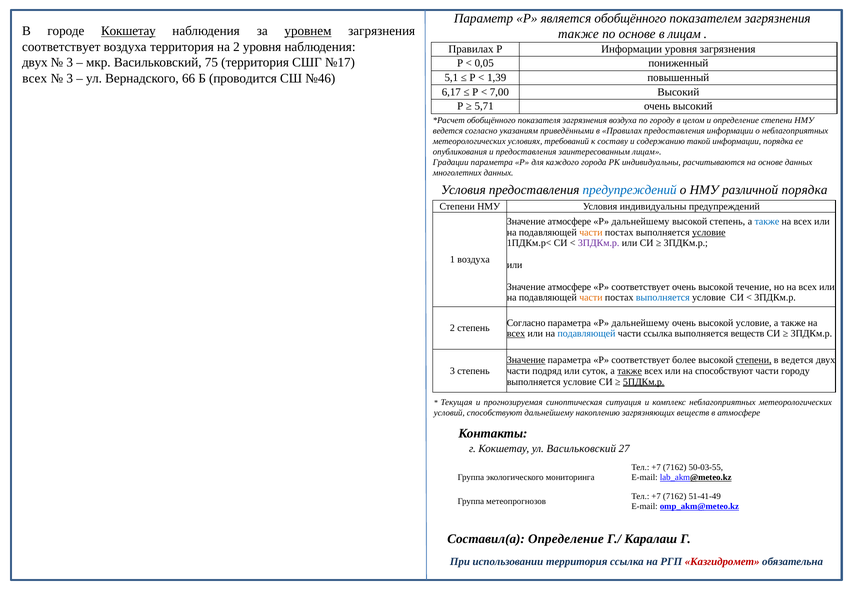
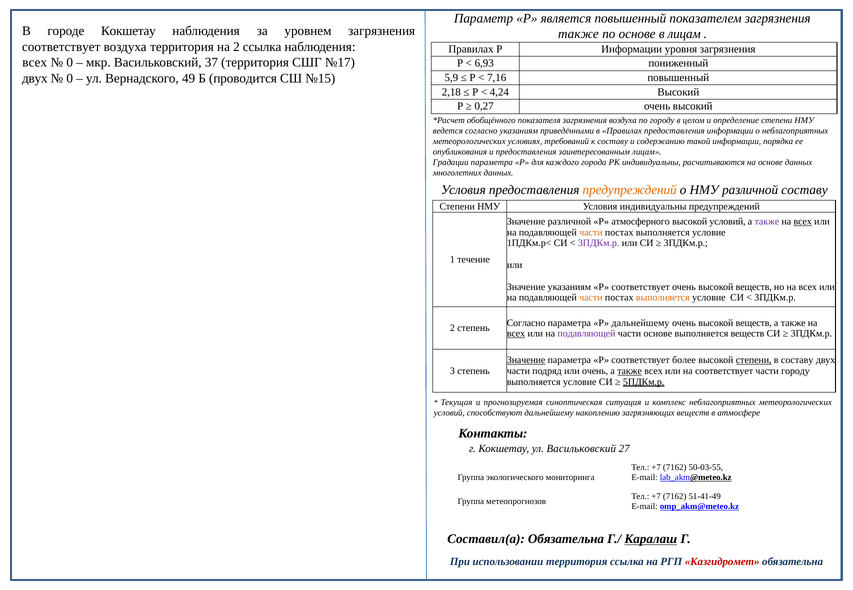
является обобщённого: обобщённого -> повышенный
Кокшетау at (128, 31) underline: present -> none
уровнем underline: present -> none
2 уровня: уровня -> ссылка
двух at (35, 63): двух -> всех
3 at (70, 63): 3 -> 0
75: 75 -> 37
0,05: 0,05 -> 6,93
всех at (35, 78): всех -> двух
3 at (70, 78): 3 -> 0
66: 66 -> 49
№46: №46 -> №15
5,1: 5,1 -> 5,9
1,39: 1,39 -> 7,16
6,17: 6,17 -> 2,18
7,00: 7,00 -> 4,24
5,71: 5,71 -> 0,27
предупреждений at (630, 190) colour: blue -> orange
различной порядка: порядка -> составу
атмосфере at (569, 222): атмосфере -> различной
дальнейшему at (640, 222): дальнейшему -> атмосферного
высокой степень: степень -> условий
также at (767, 222) colour: blue -> purple
всех at (803, 222) underline: none -> present
условие at (709, 233) underline: present -> none
1 воздуха: воздуха -> течение
атмосфере at (569, 287): атмосфере -> указаниям
соответствует очень высокой течение: течение -> веществ
выполняется at (663, 298) colour: blue -> orange
условие at (754, 323): условие -> веществ
подавляющей at (586, 334) colour: blue -> purple
части ссылка: ссылка -> основе
в ведется: ведется -> составу
или суток: суток -> очень
на способствуют: способствуют -> соответствует
Составил(а Определение: Определение -> Обязательна
Каралаш underline: none -> present
